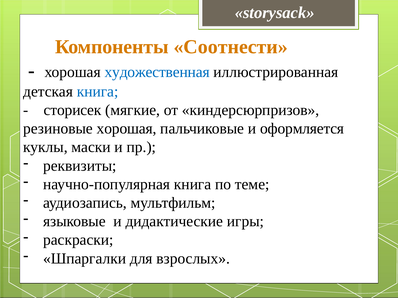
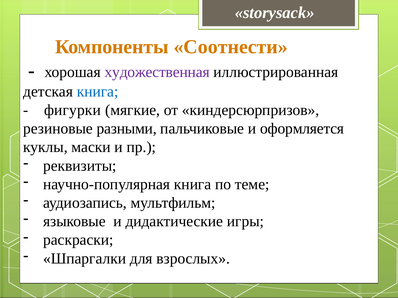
художественная colour: blue -> purple
сторисек: сторисек -> фигурки
резиновые хорошая: хорошая -> разными
